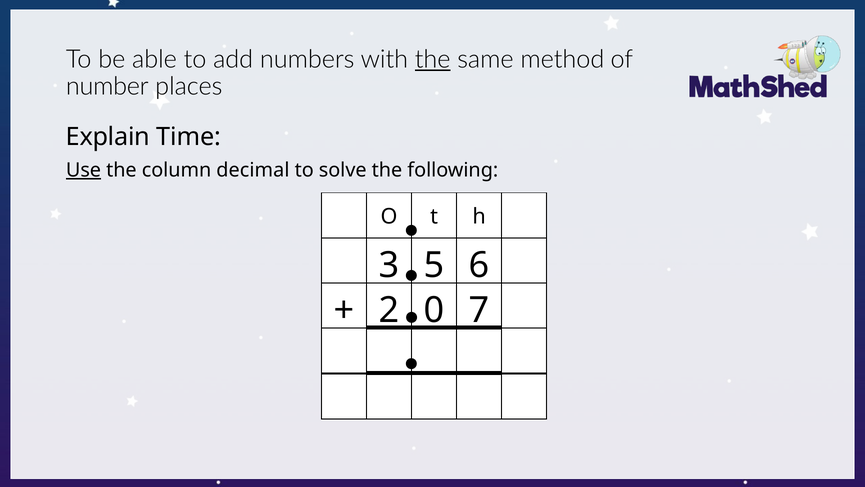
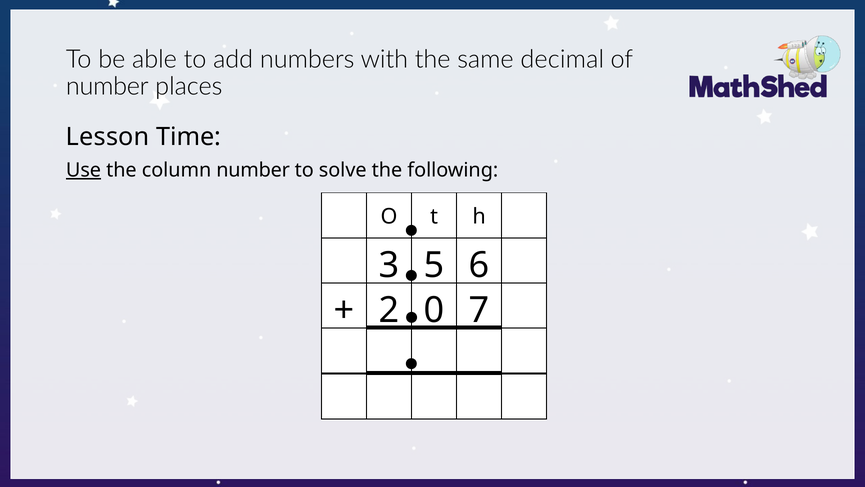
the at (433, 59) underline: present -> none
method: method -> decimal
Explain: Explain -> Lesson
column decimal: decimal -> number
